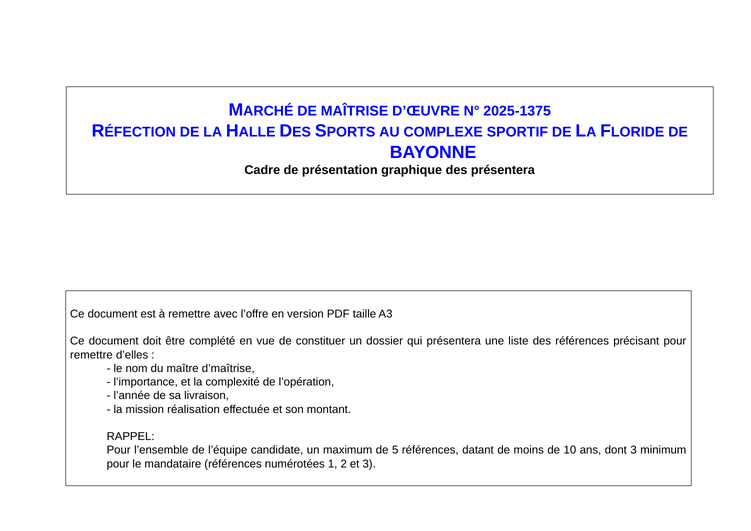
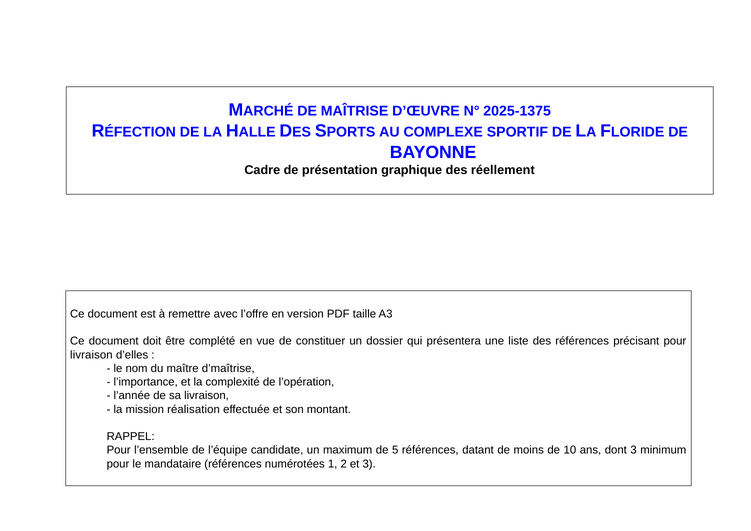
des présentera: présentera -> réellement
remettre at (91, 355): remettre -> livraison
